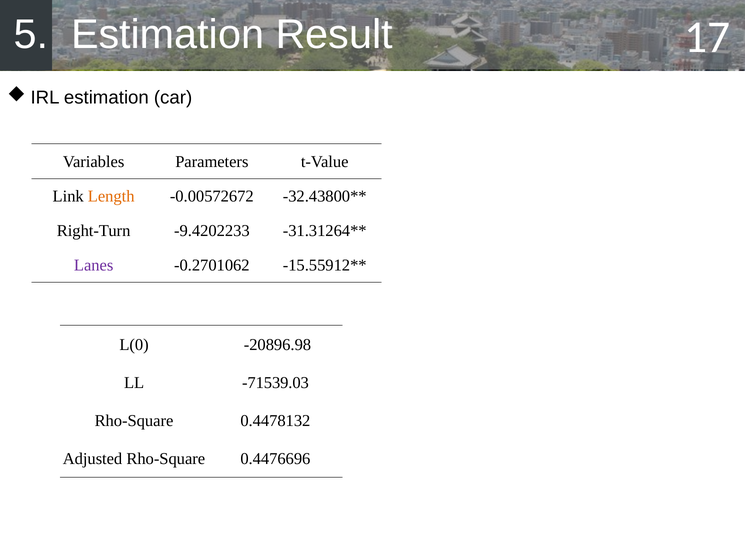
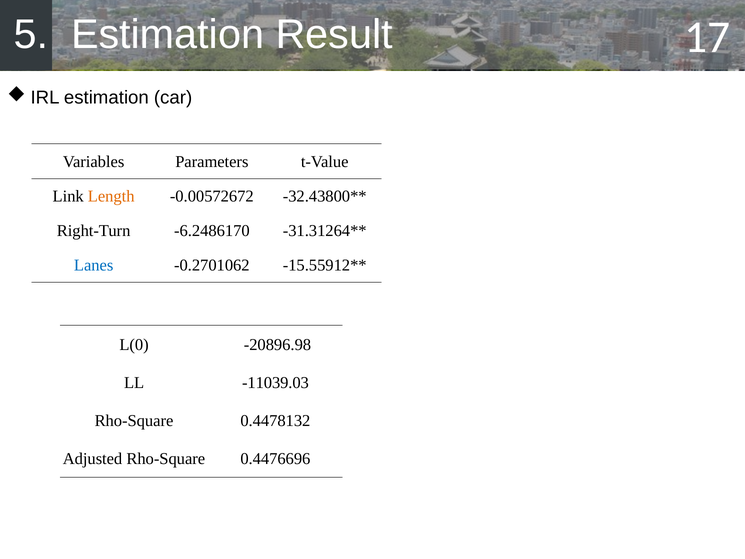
-9.4202233: -9.4202233 -> -6.2486170
Lanes colour: purple -> blue
-71539.03: -71539.03 -> -11039.03
